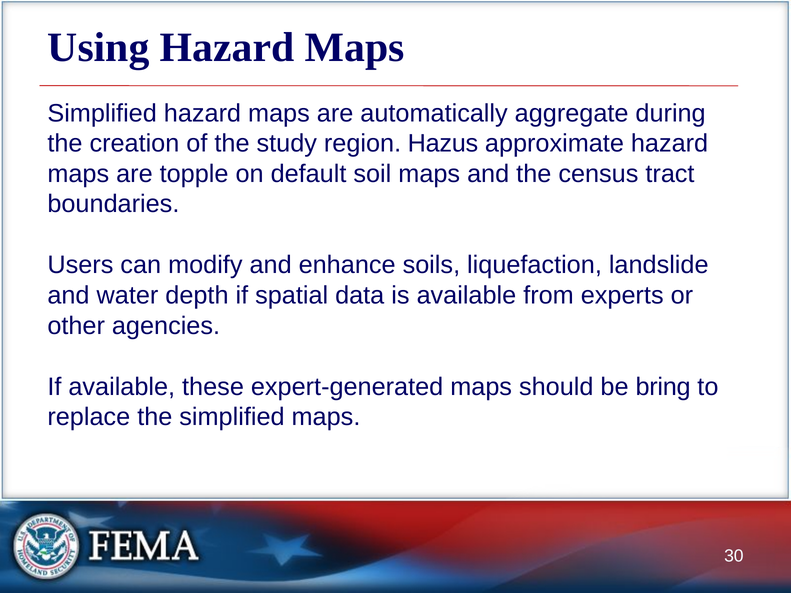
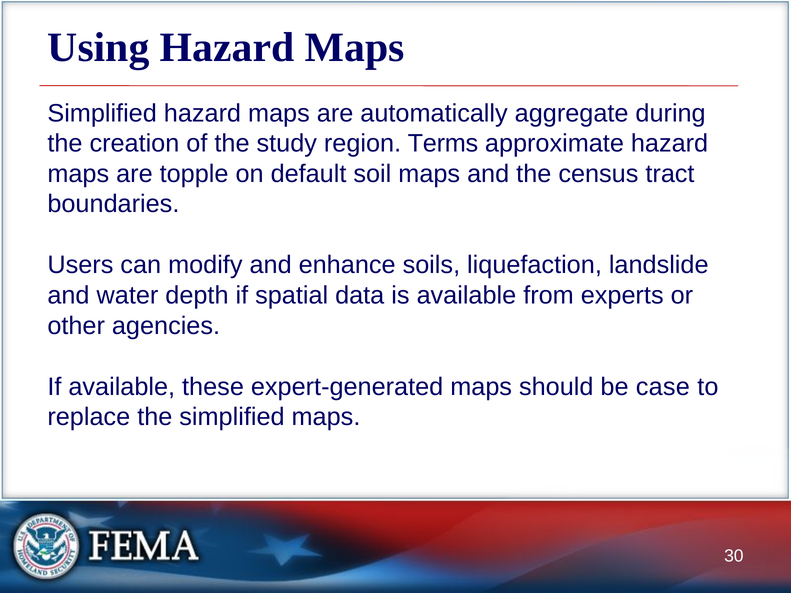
Hazus: Hazus -> Terms
bring: bring -> case
